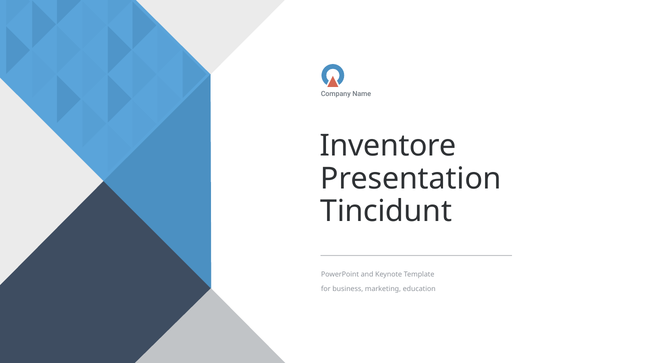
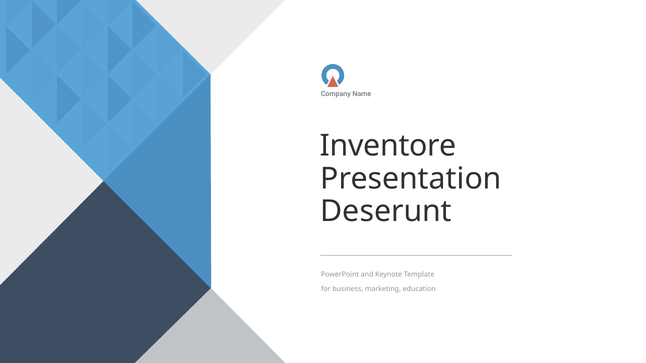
Tincidunt: Tincidunt -> Deserunt
